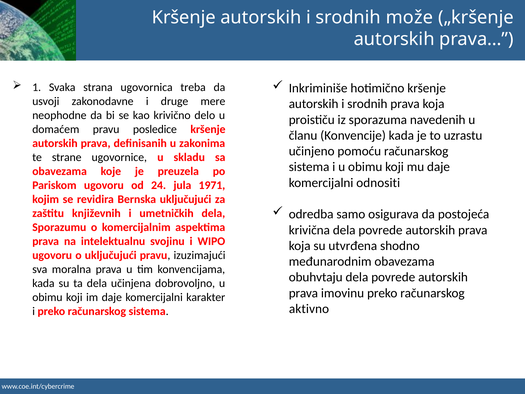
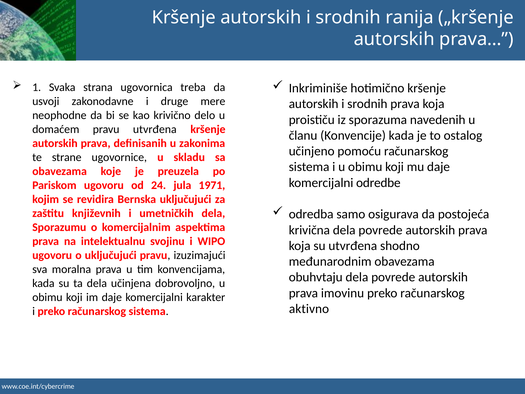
može: može -> ranija
pravu posledice: posledice -> utvrđena
uzrastu: uzrastu -> ostalog
odnositi: odnositi -> odredbe
